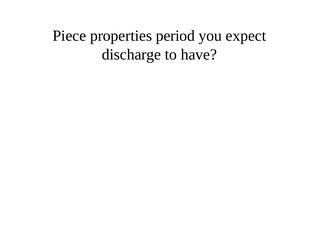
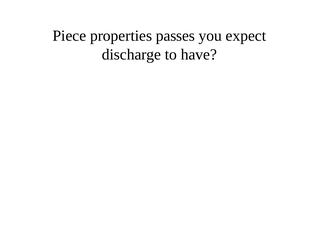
period: period -> passes
